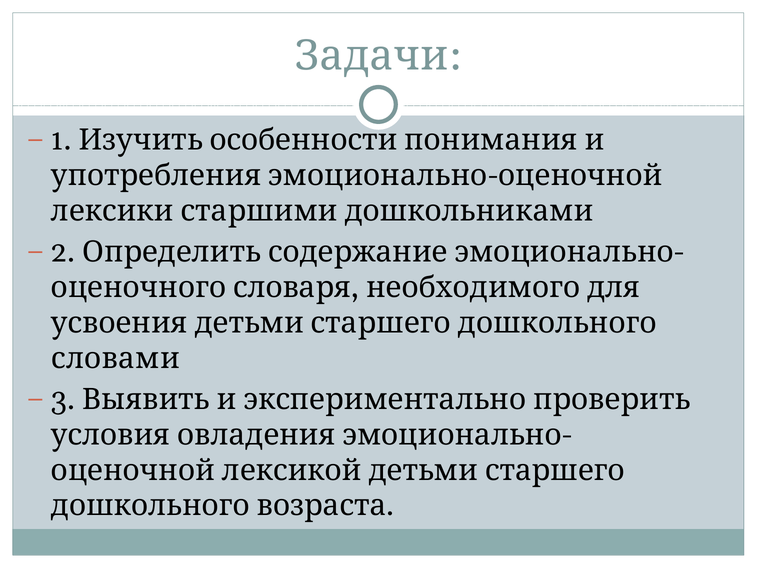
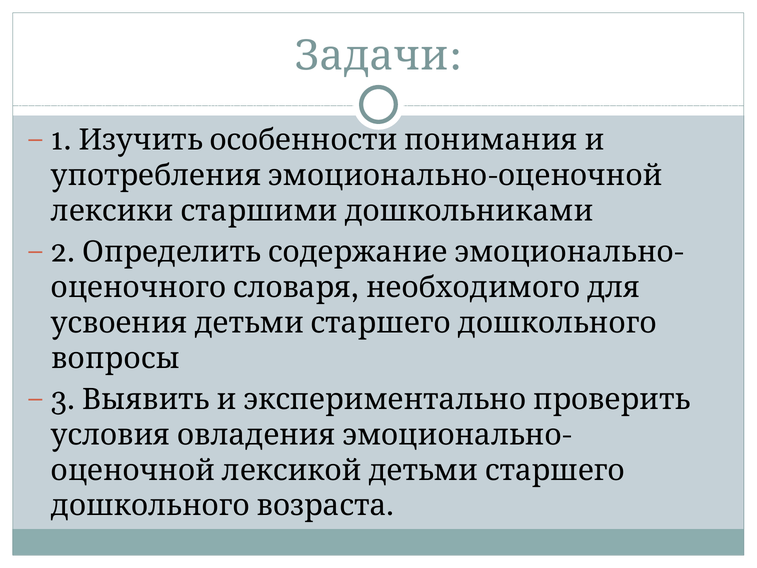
словами: словами -> вопросы
